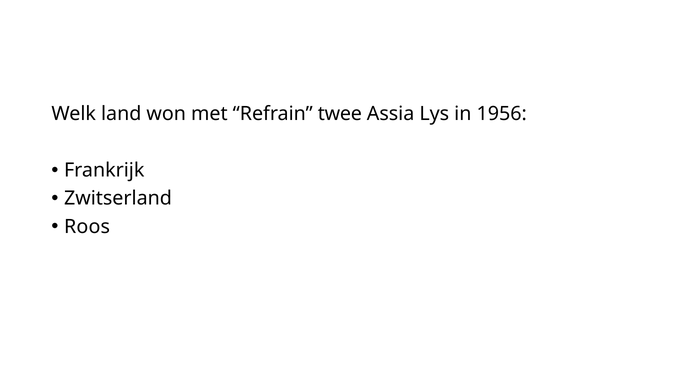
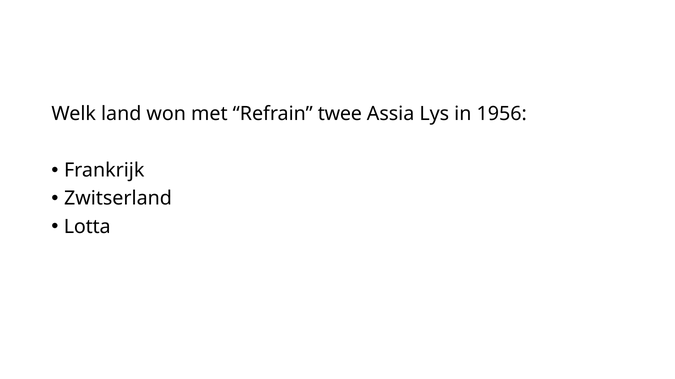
Roos: Roos -> Lotta
